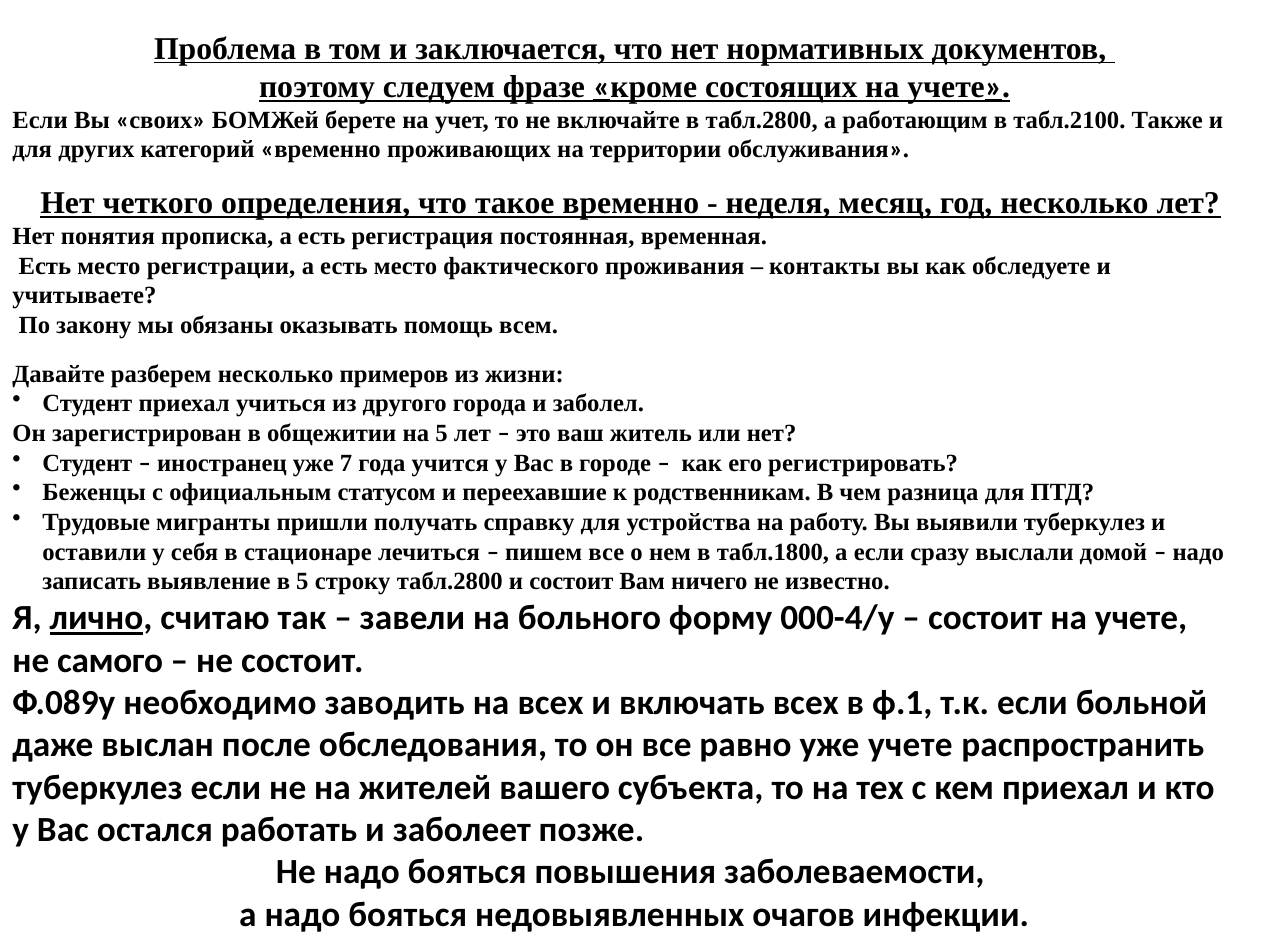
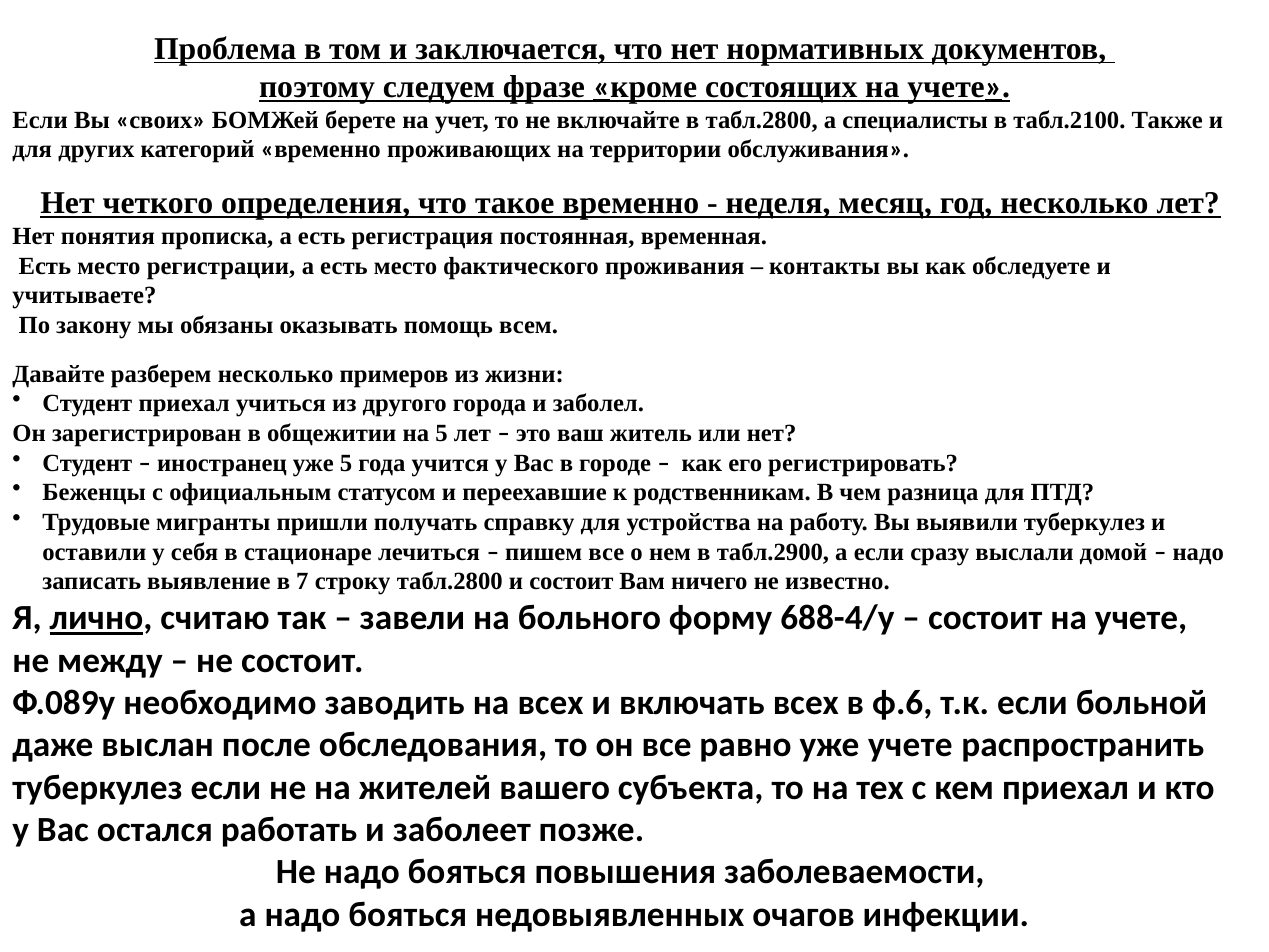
работающим: работающим -> специалисты
уже 7: 7 -> 5
табл.1800: табл.1800 -> табл.2900
в 5: 5 -> 7
000-4/у: 000-4/у -> 688-4/у
самого: самого -> между
ф.1: ф.1 -> ф.6
